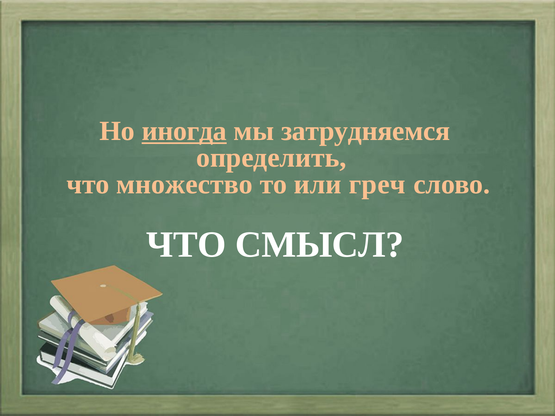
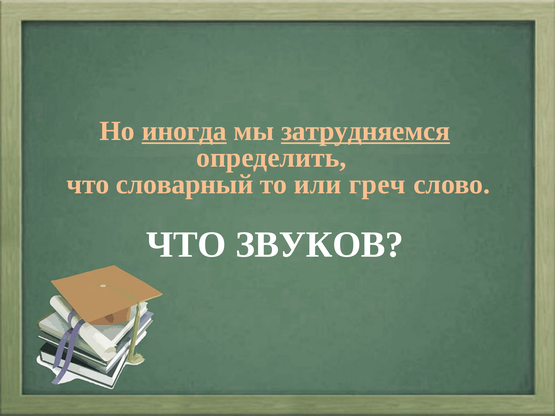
затрудняемся underline: none -> present
множество: множество -> словарный
СМЫСЛ: СМЫСЛ -> ЗВУКОВ
